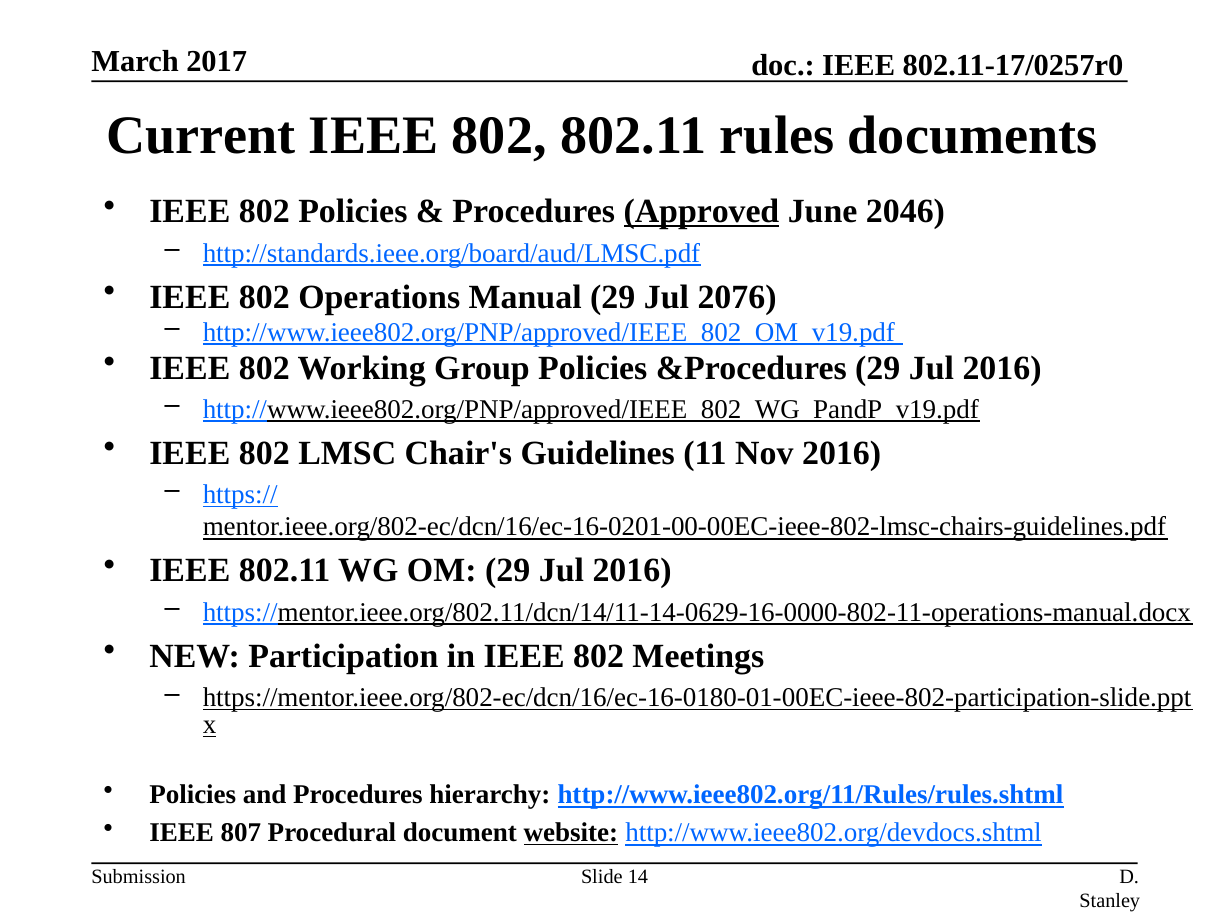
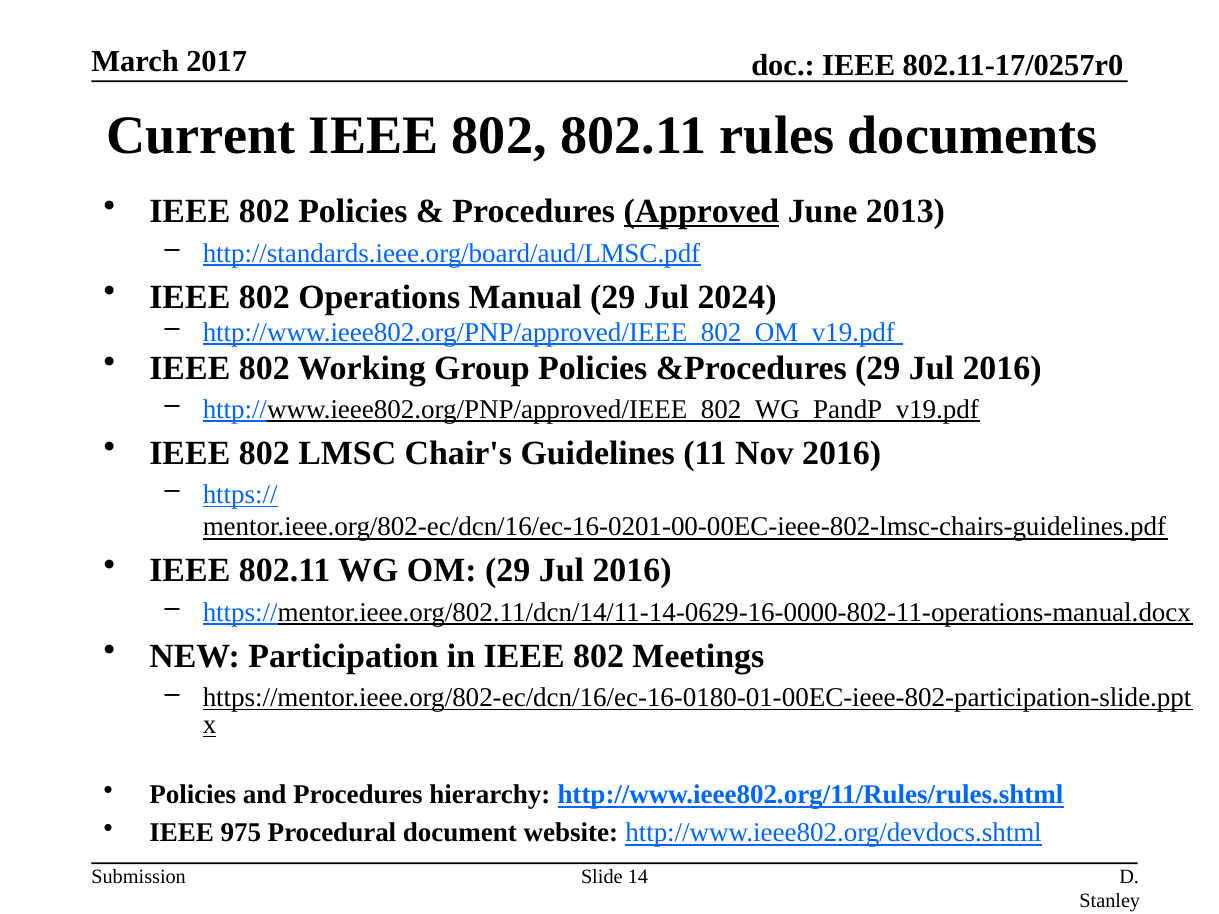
2046: 2046 -> 2013
2076: 2076 -> 2024
807: 807 -> 975
website underline: present -> none
